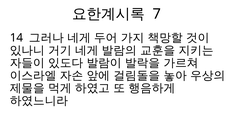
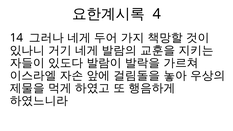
7: 7 -> 4
